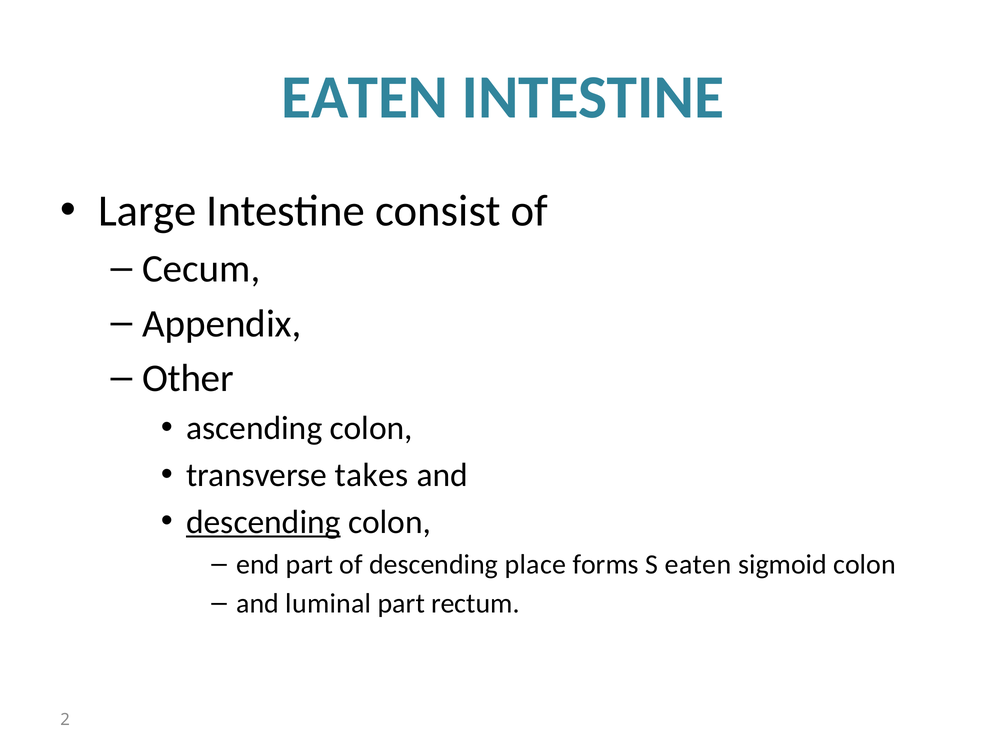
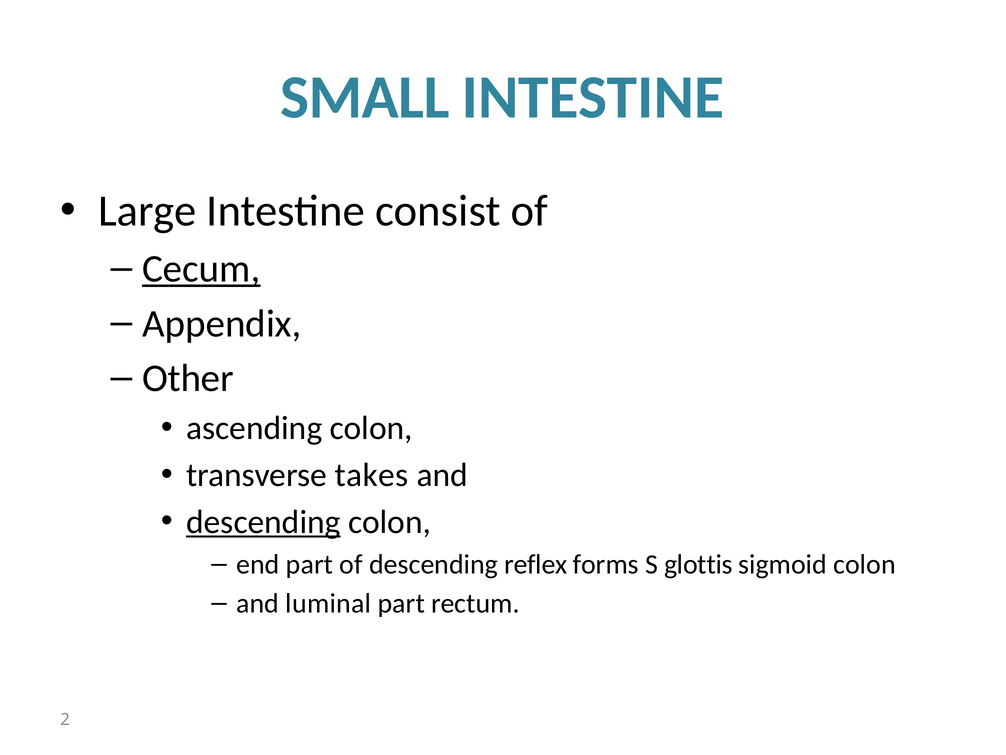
EATEN at (365, 97): EATEN -> SMALL
Cecum underline: none -> present
place: place -> reflex
S eaten: eaten -> glottis
